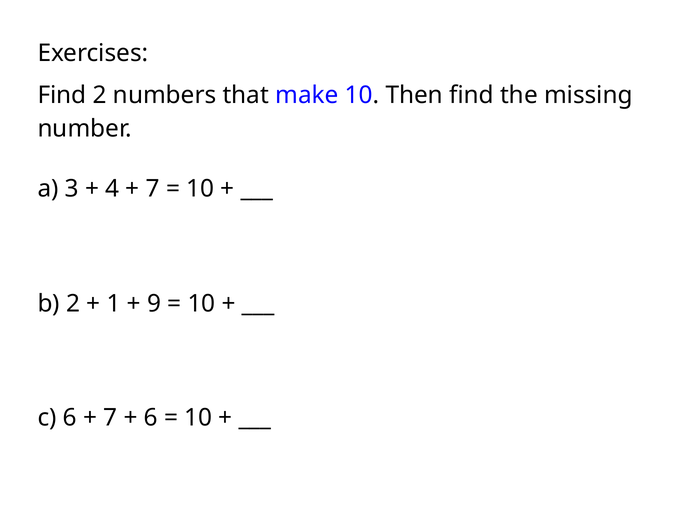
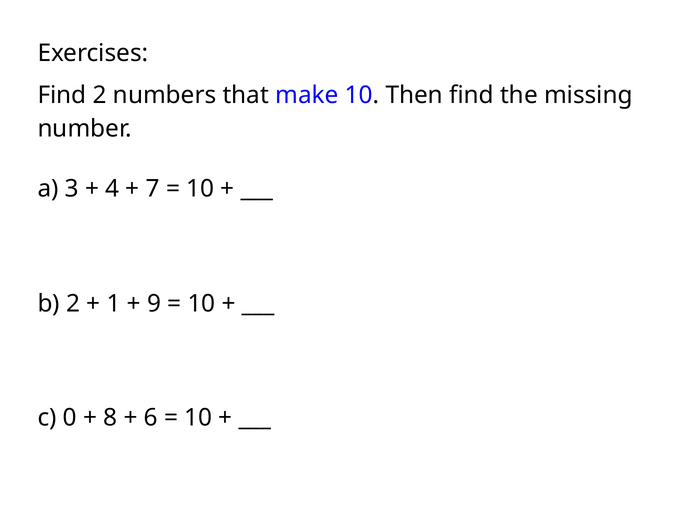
c 6: 6 -> 0
7 at (110, 418): 7 -> 8
